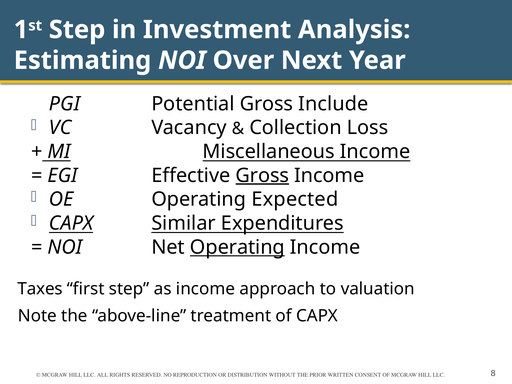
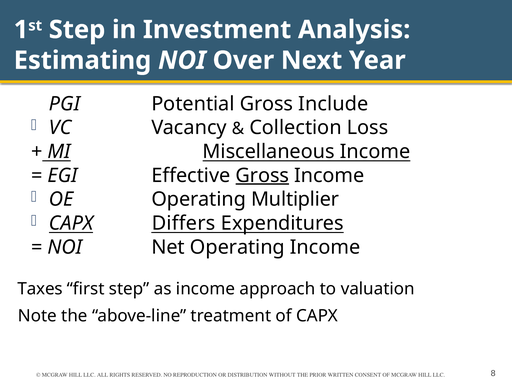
Expected: Expected -> Multiplier
Similar: Similar -> Differs
Operating at (237, 247) underline: present -> none
